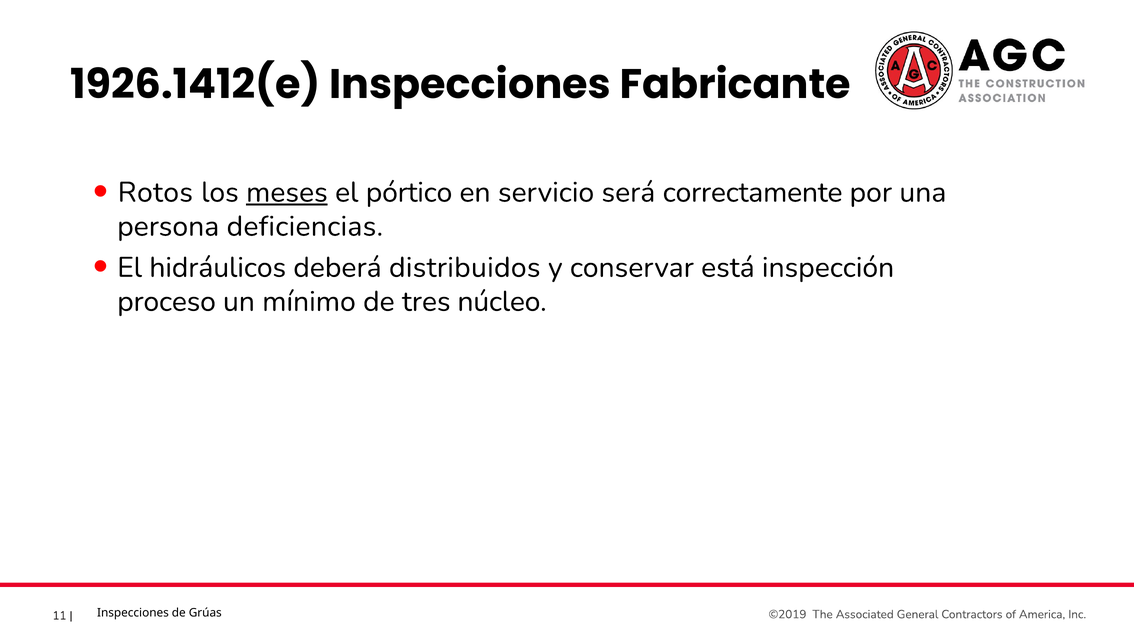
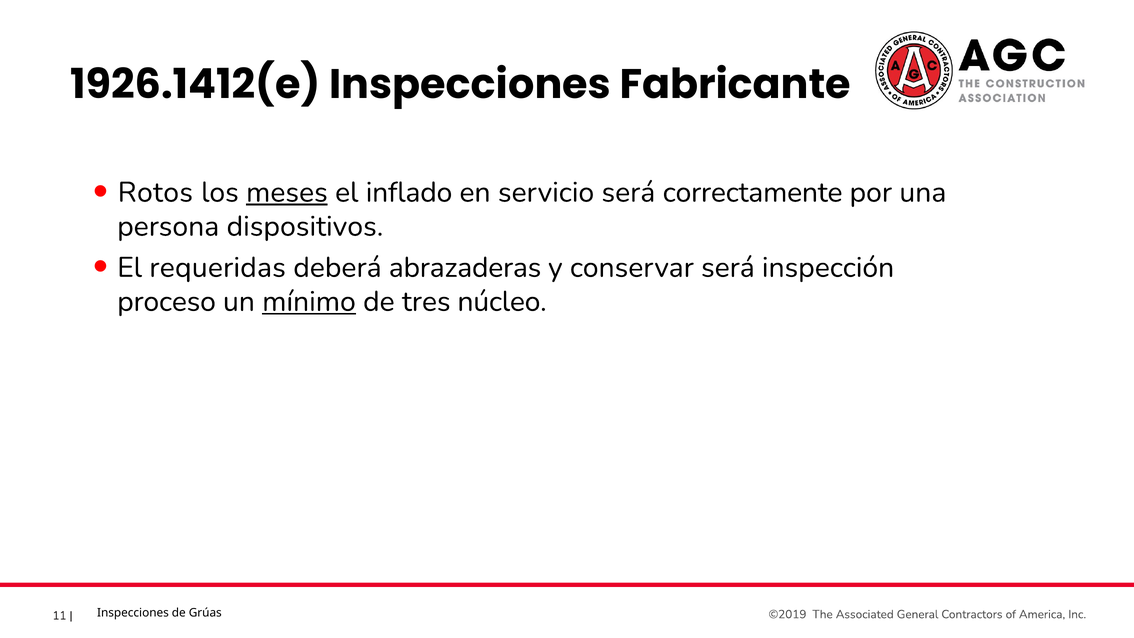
pórtico: pórtico -> inflado
deficiencias: deficiencias -> dispositivos
hidráulicos: hidráulicos -> requeridas
distribuidos: distribuidos -> abrazaderas
conservar está: está -> será
mínimo underline: none -> present
